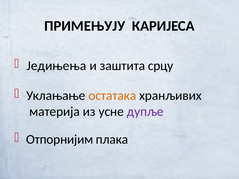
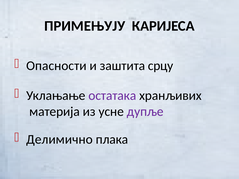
Једињења: Једињења -> Опасности
остатака colour: orange -> purple
Отпорнијим: Отпорнијим -> Делимично
